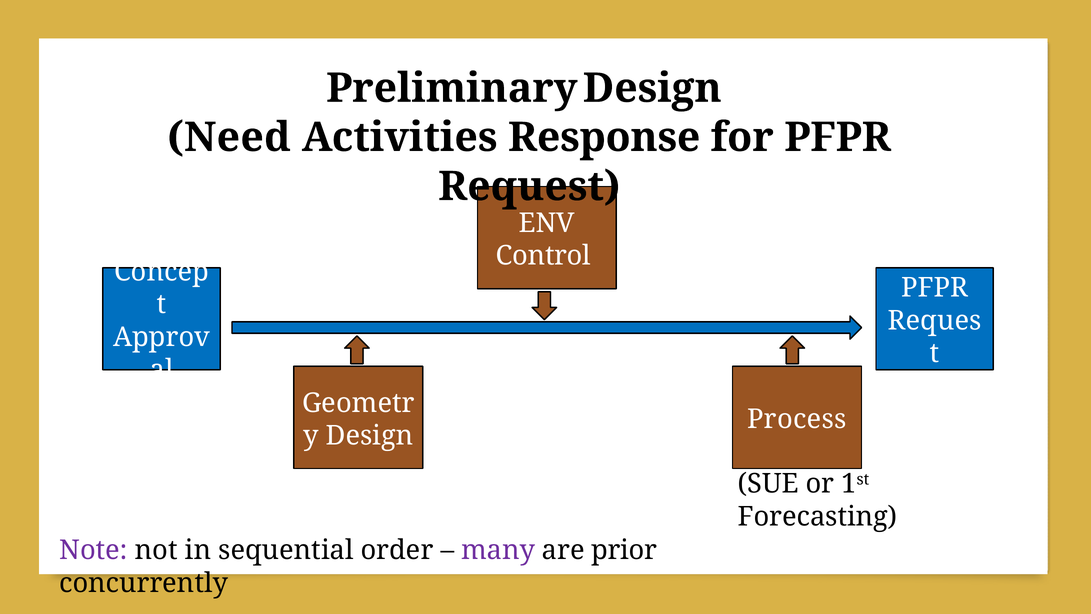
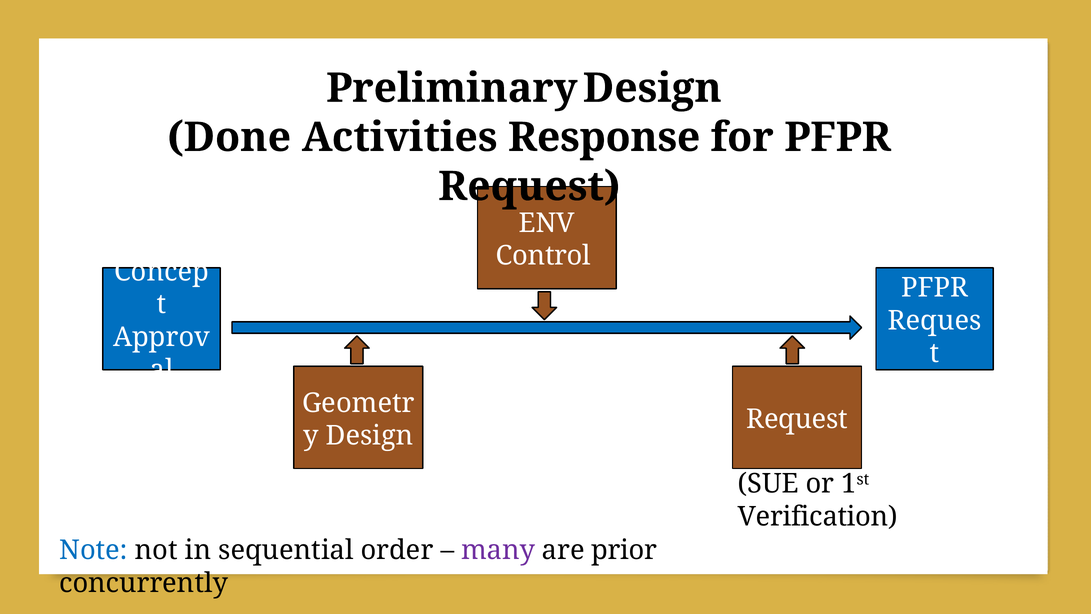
Need: Need -> Done
Process at (797, 419): Process -> Request
Forecasting: Forecasting -> Verification
Note colour: purple -> blue
